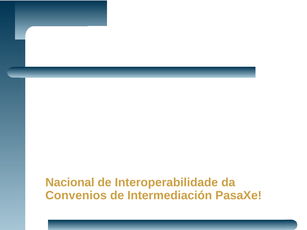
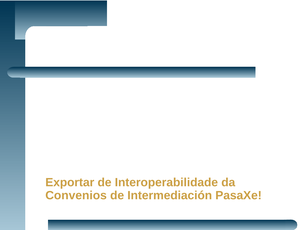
Nacional: Nacional -> Exportar
